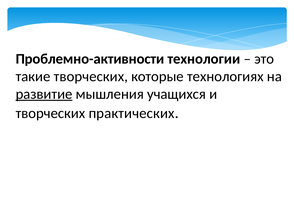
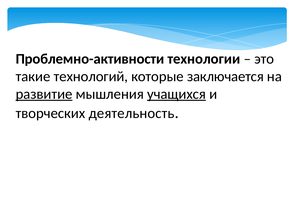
такие творческих: творческих -> технологий
технологиях: технологиях -> заключается
учащихся underline: none -> present
практических: практических -> деятельность
